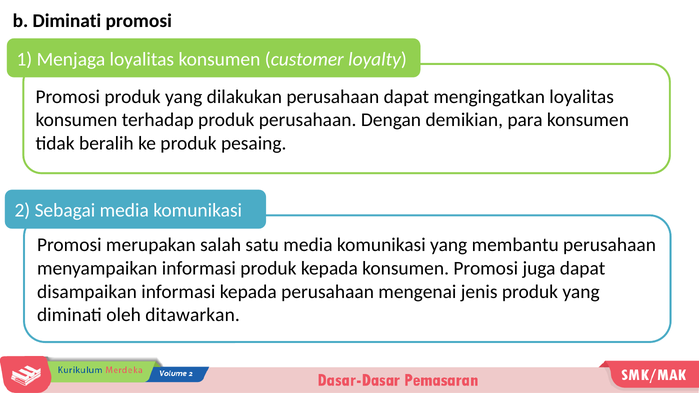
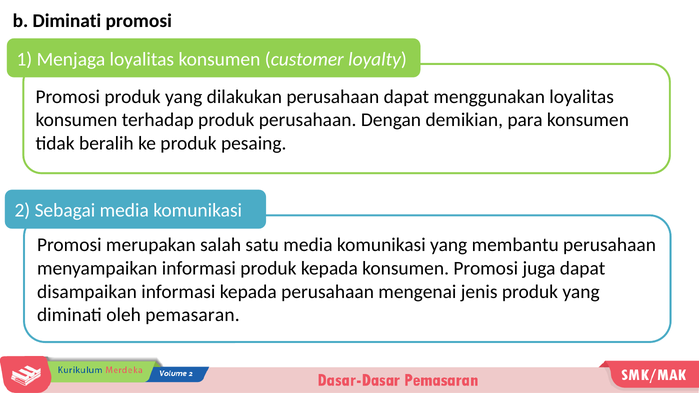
mengingatkan: mengingatkan -> menggunakan
ditawarkan: ditawarkan -> pemasaran
